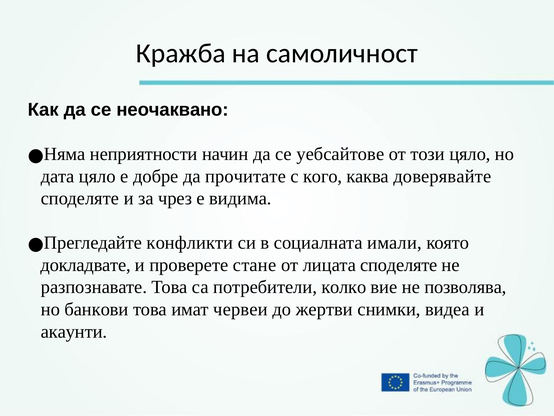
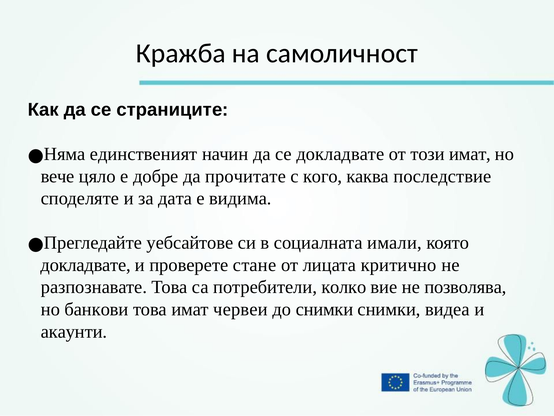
неочаквано: неочаквано -> страниците
неприятности: неприятности -> единственият
се уебсайтове: уебсайтове -> докладвате
този цяло: цяло -> имат
дата: дата -> вече
доверявайте: доверявайте -> последствие
чрез: чрез -> дата
конфликти: конфликти -> уебсайтове
лицата споделяте: споделяте -> критично
до жертви: жертви -> снимки
